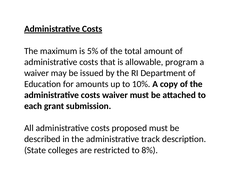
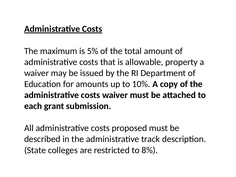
program: program -> property
